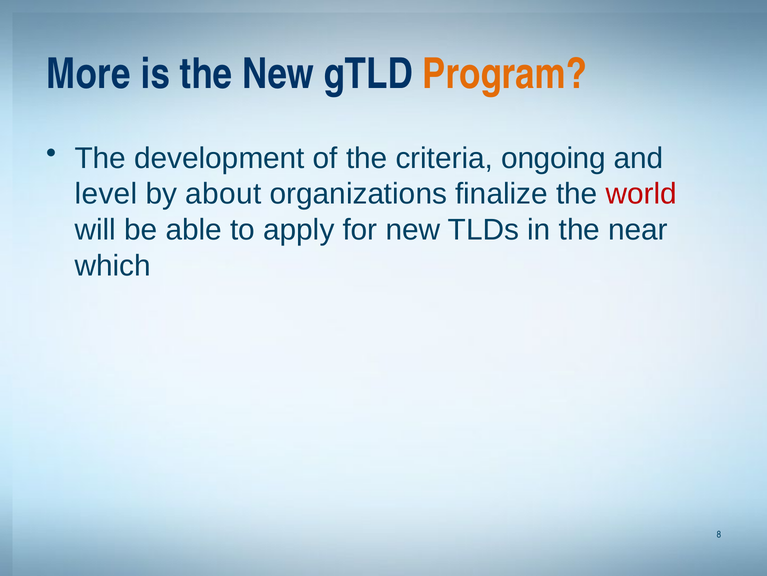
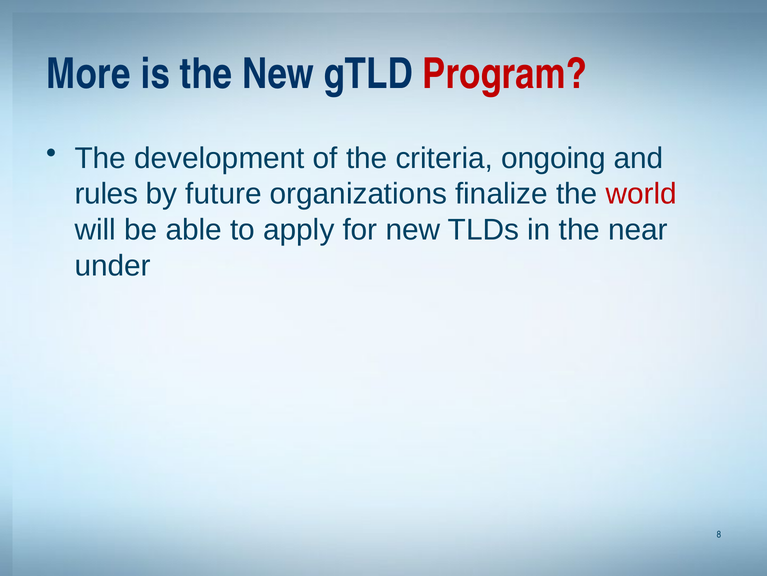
Program colour: orange -> red
level: level -> rules
about: about -> future
which: which -> under
